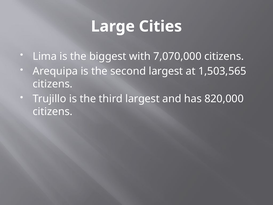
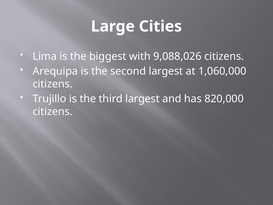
7,070,000: 7,070,000 -> 9,088,026
1,503,565: 1,503,565 -> 1,060,000
